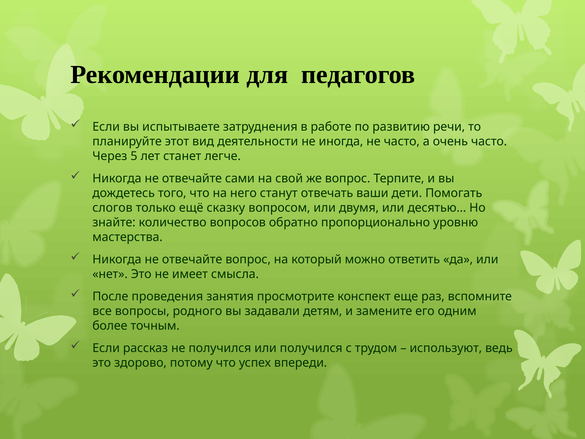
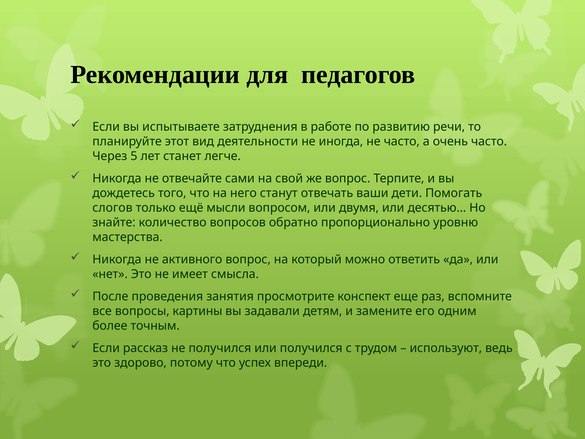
сказку: сказку -> мысли
отвечайте at (192, 259): отвечайте -> активного
родного: родного -> картины
